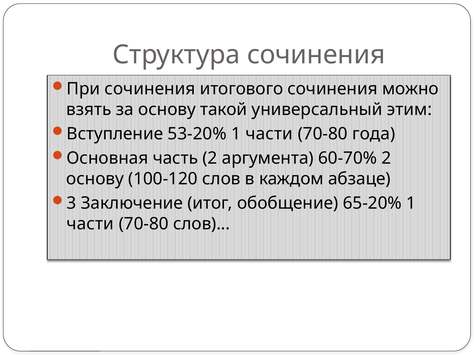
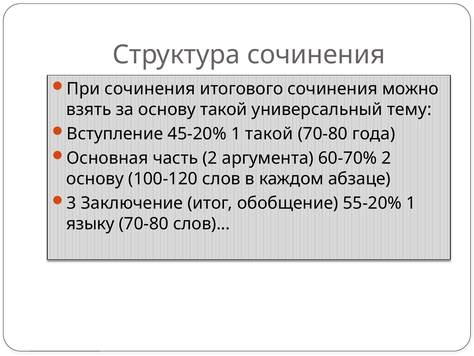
этим: этим -> тему
53-20%: 53-20% -> 45-20%
части at (269, 134): части -> такой
65-20%: 65-20% -> 55-20%
части at (90, 223): части -> языку
